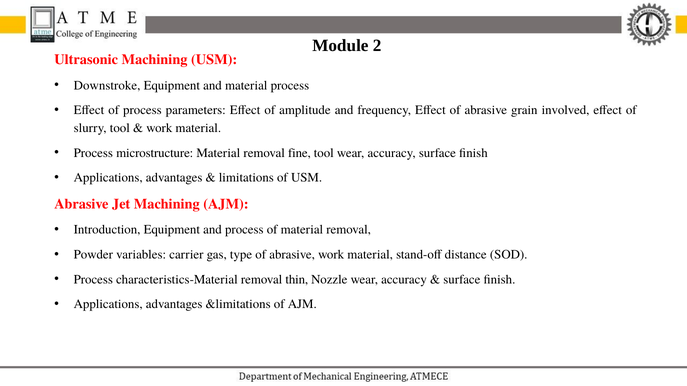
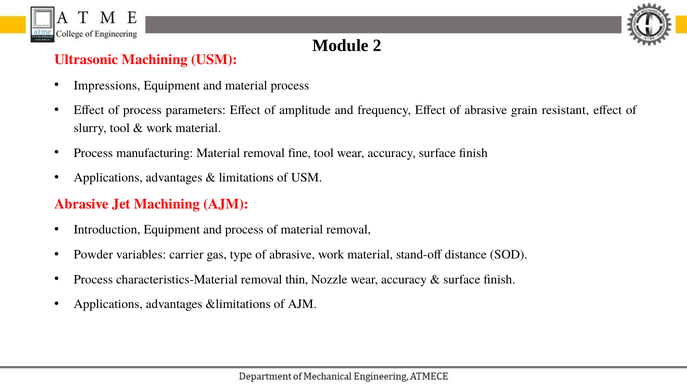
Downstroke: Downstroke -> Impressions
involved: involved -> resistant
microstructure: microstructure -> manufacturing
